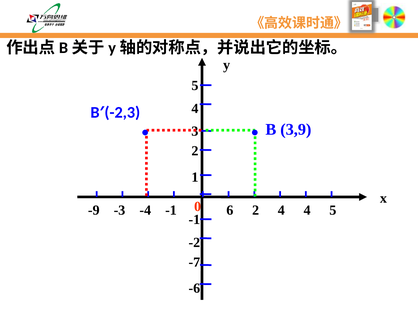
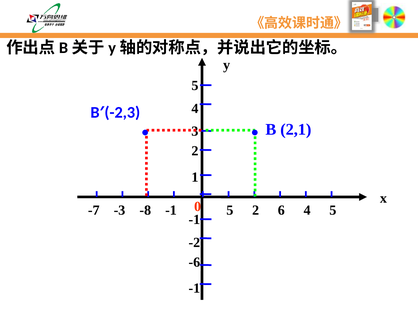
3,9: 3,9 -> 2,1
0 6: 6 -> 5
2 4: 4 -> 6
-9: -9 -> -7
-4: -4 -> -8
-7: -7 -> -6
-6 at (194, 289): -6 -> -1
